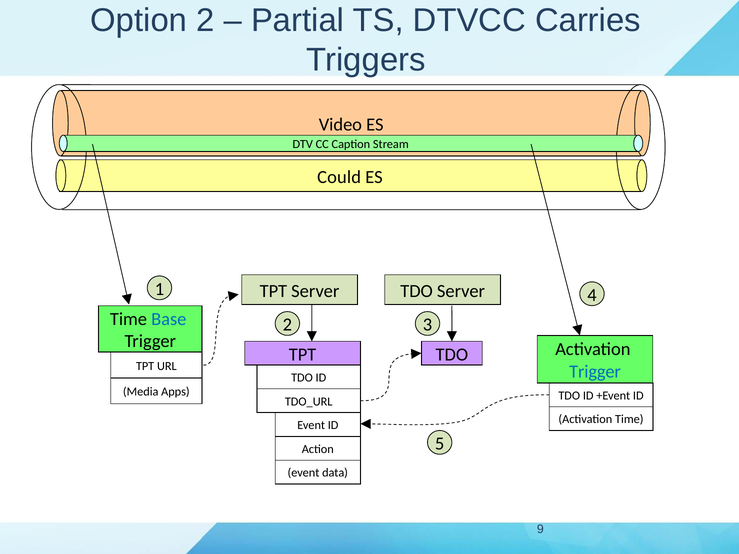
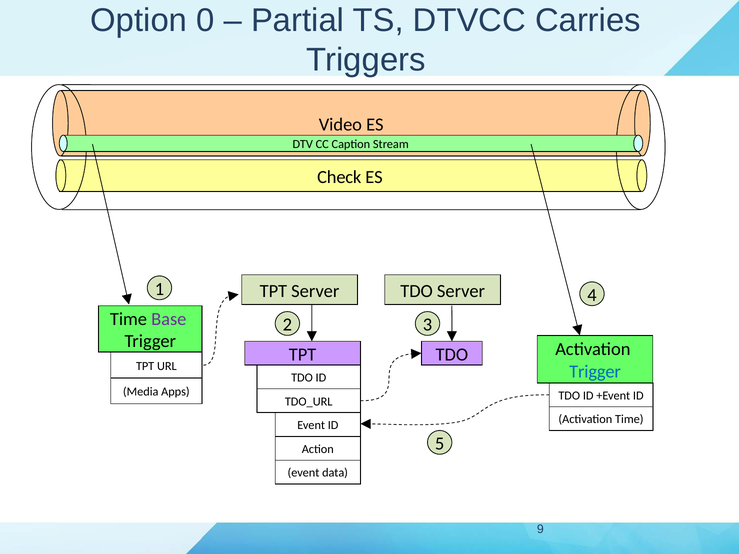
Option 2: 2 -> 0
Could: Could -> Check
Base colour: blue -> purple
